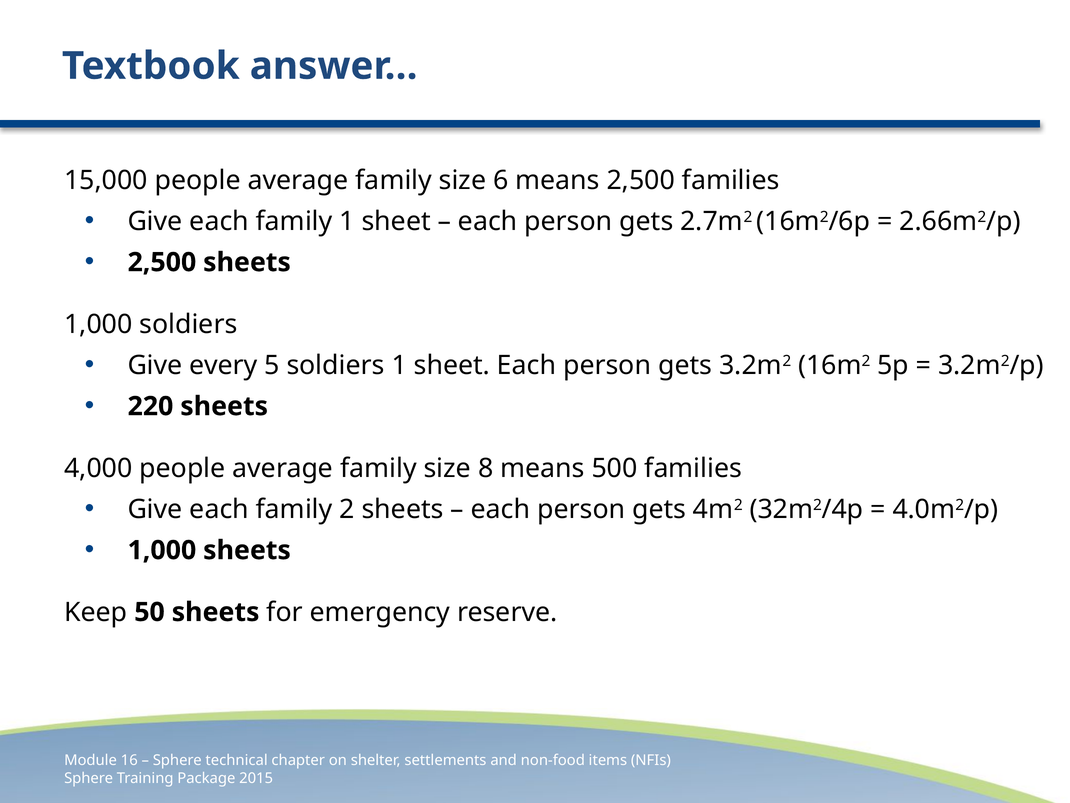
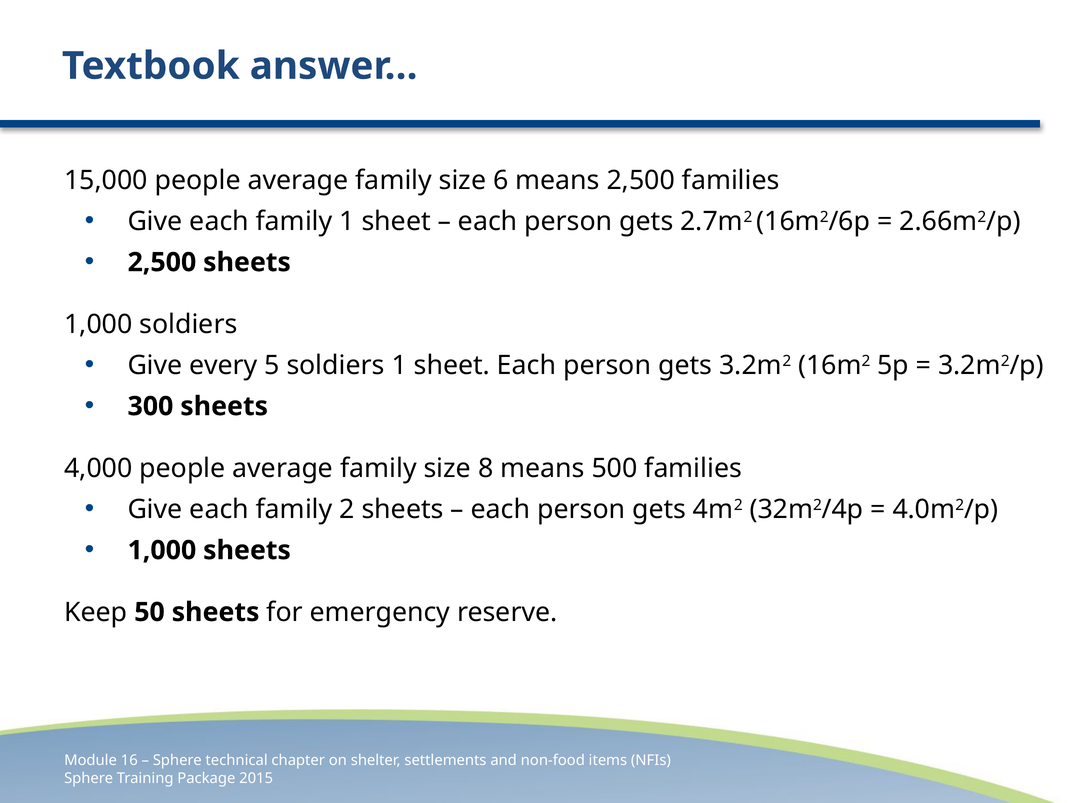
220: 220 -> 300
